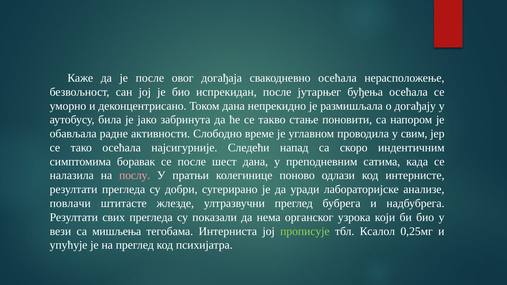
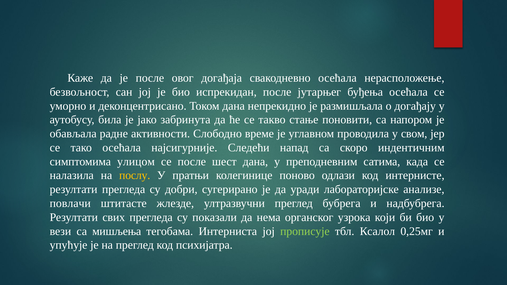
свим: свим -> свом
боравак: боравак -> улицом
послу colour: pink -> yellow
